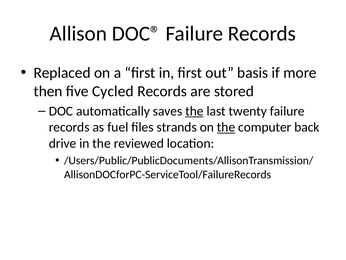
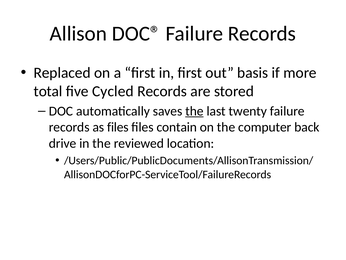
then: then -> total
as fuel: fuel -> files
strands: strands -> contain
the at (226, 127) underline: present -> none
